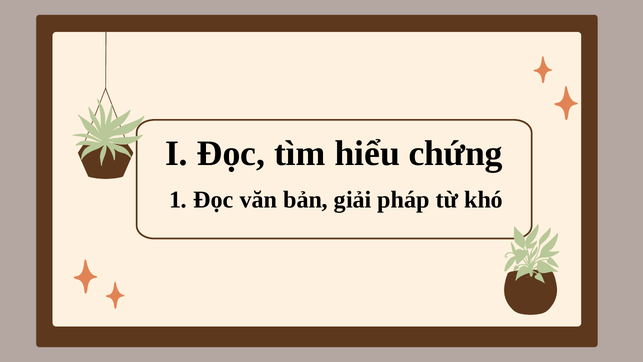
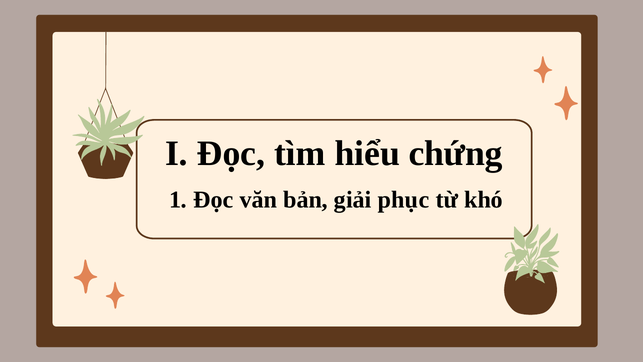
pháp: pháp -> phục
